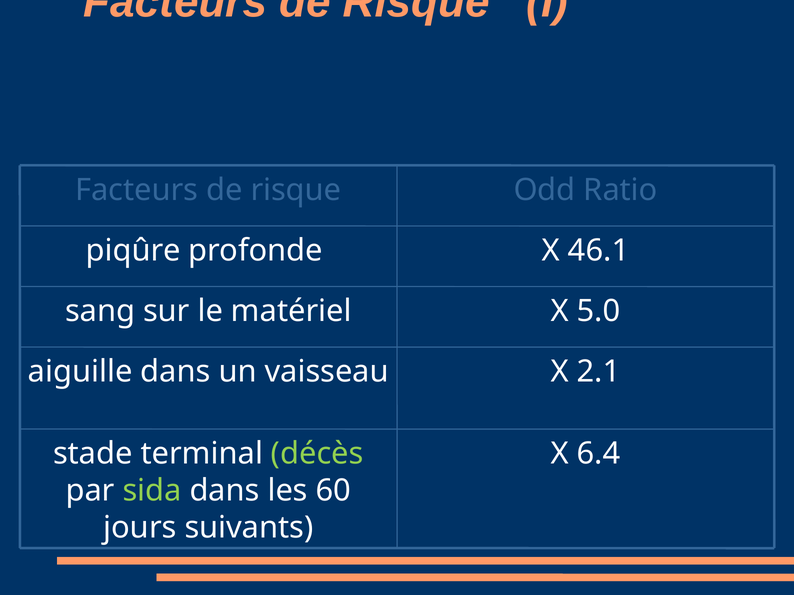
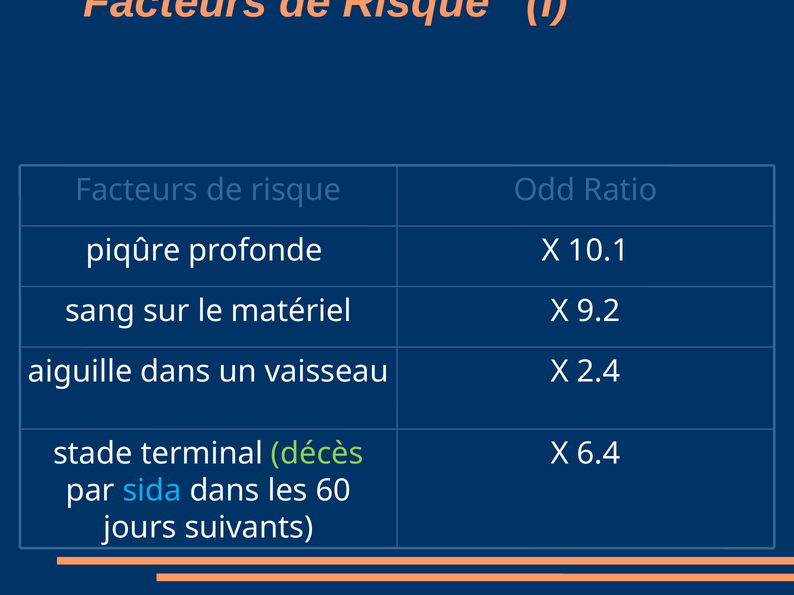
46.1: 46.1 -> 10.1
5.0: 5.0 -> 9.2
2.1: 2.1 -> 2.4
sida colour: light green -> light blue
